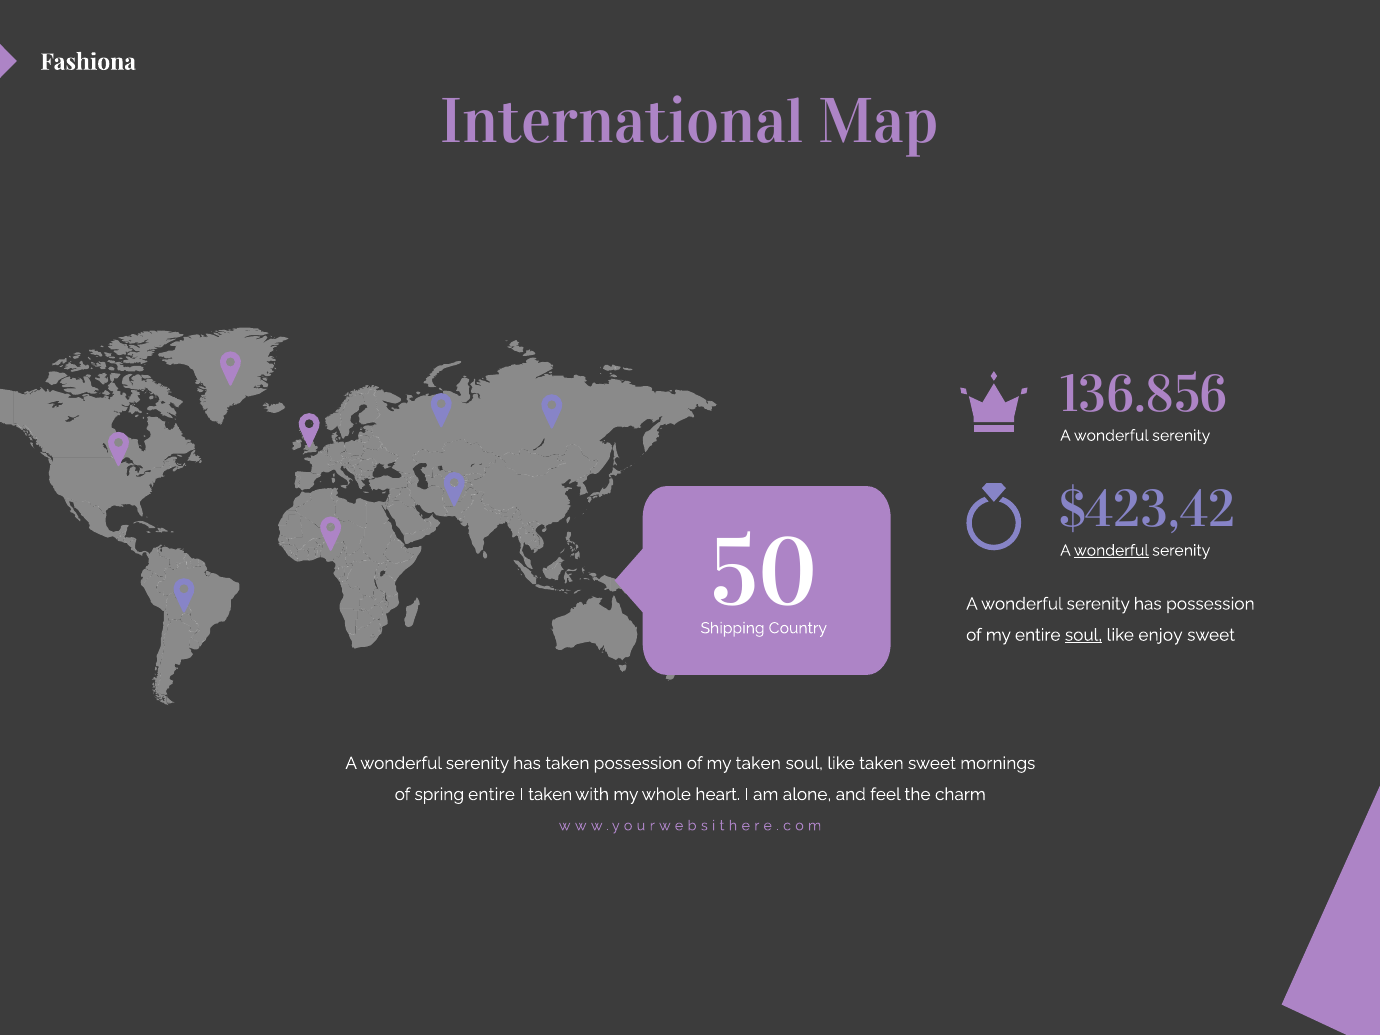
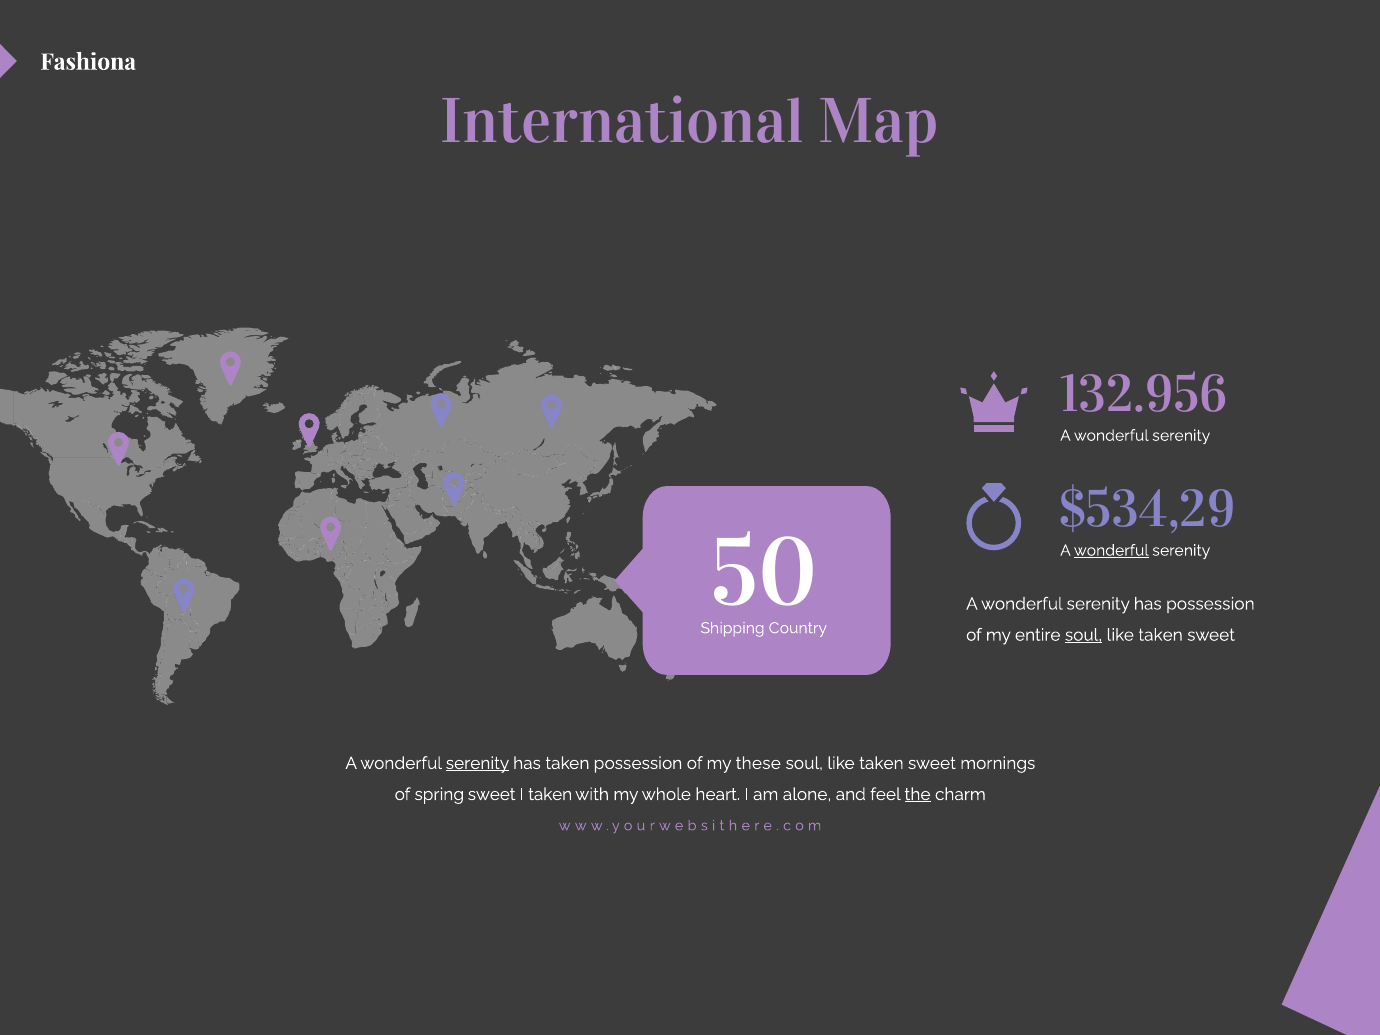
136.856: 136.856 -> 132.956
$423,42: $423,42 -> $534,29
enjoy at (1160, 635): enjoy -> taken
serenity at (477, 763) underline: none -> present
my taken: taken -> these
spring entire: entire -> sweet
the underline: none -> present
